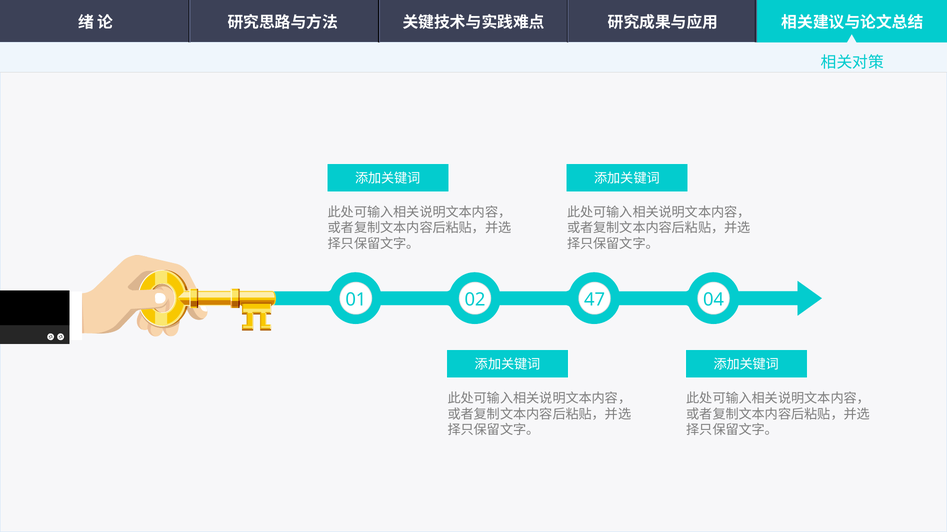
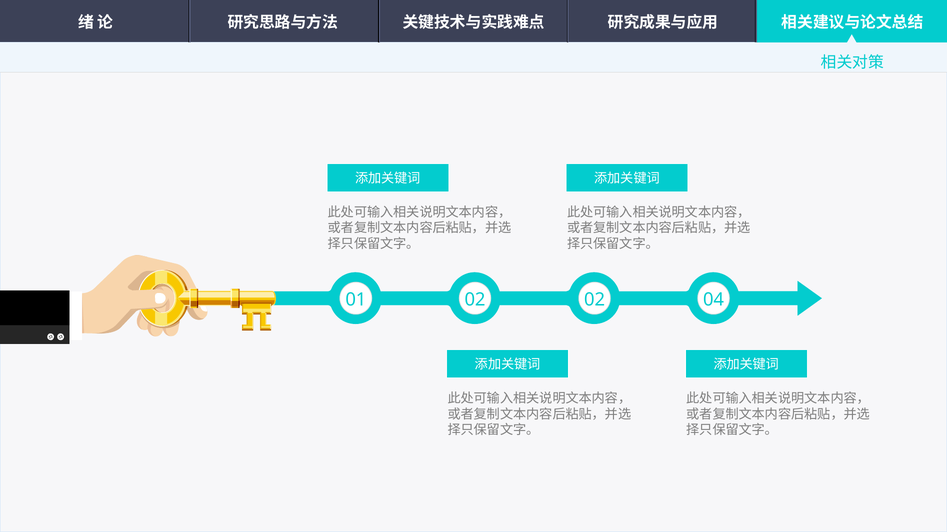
02 47: 47 -> 02
